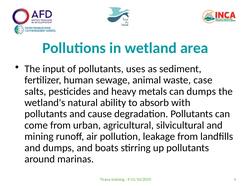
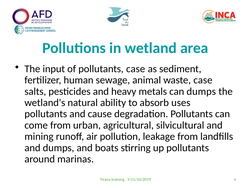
pollutants uses: uses -> case
with: with -> uses
